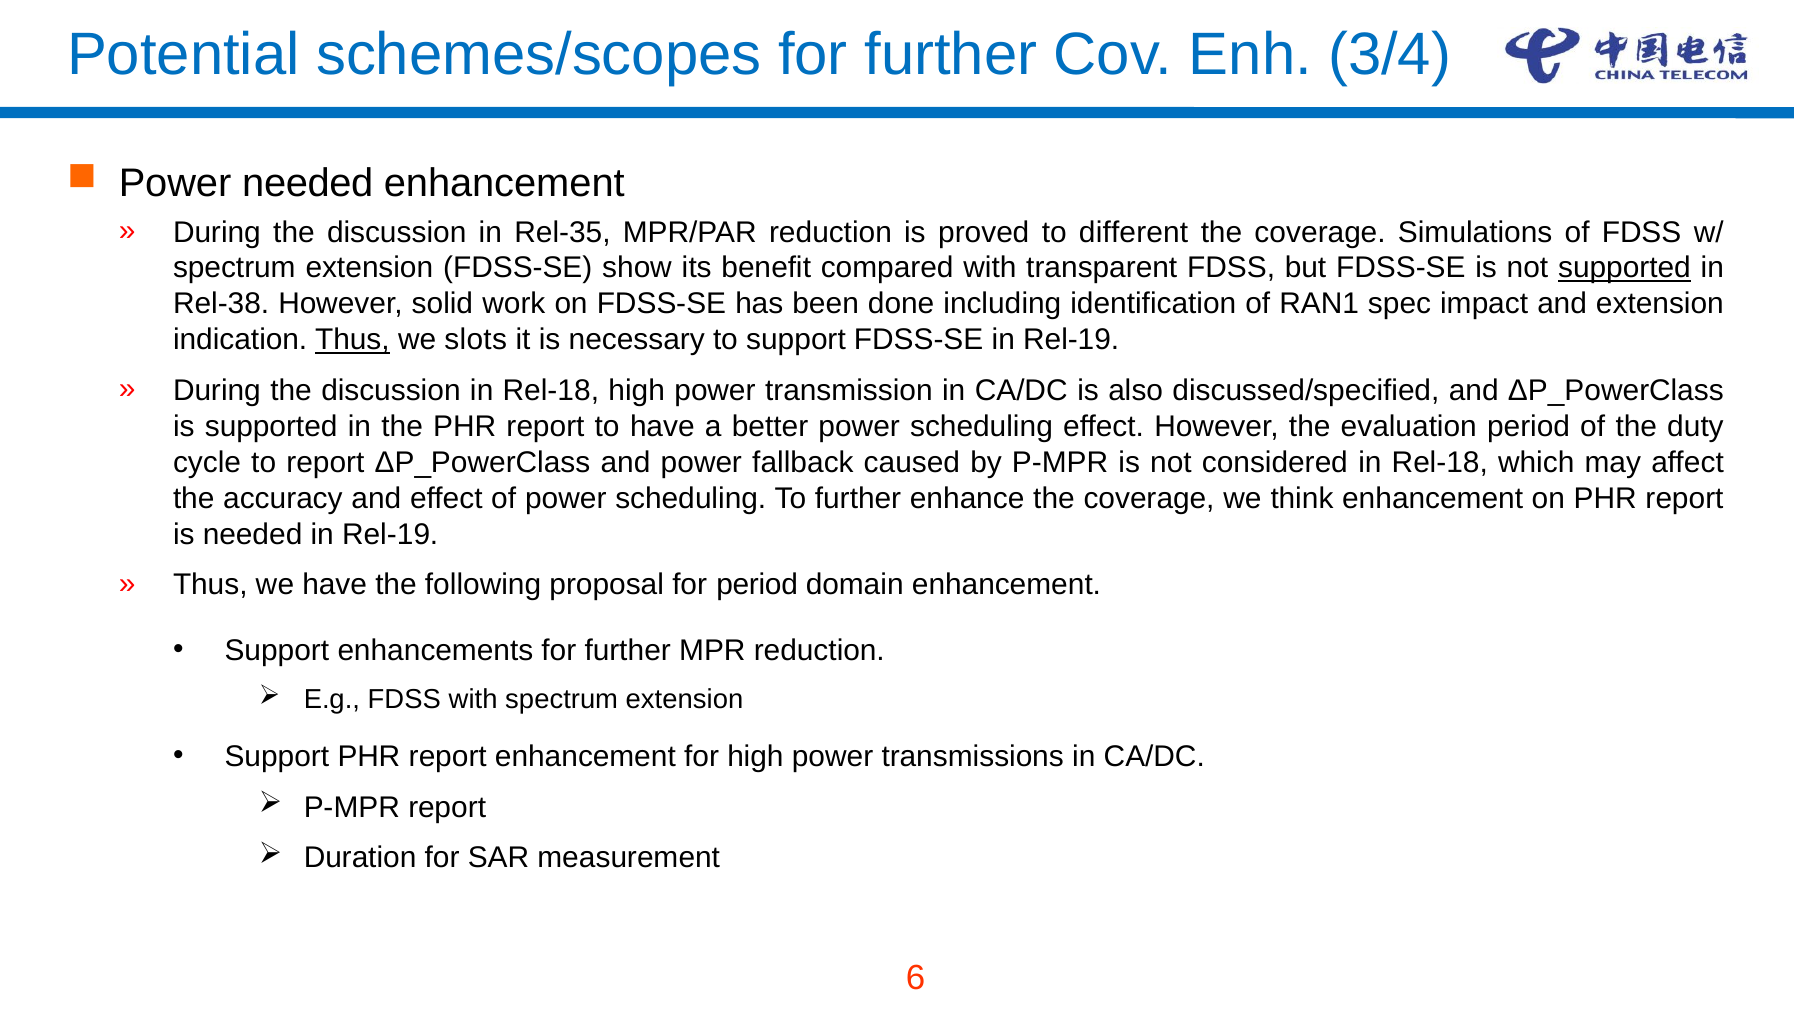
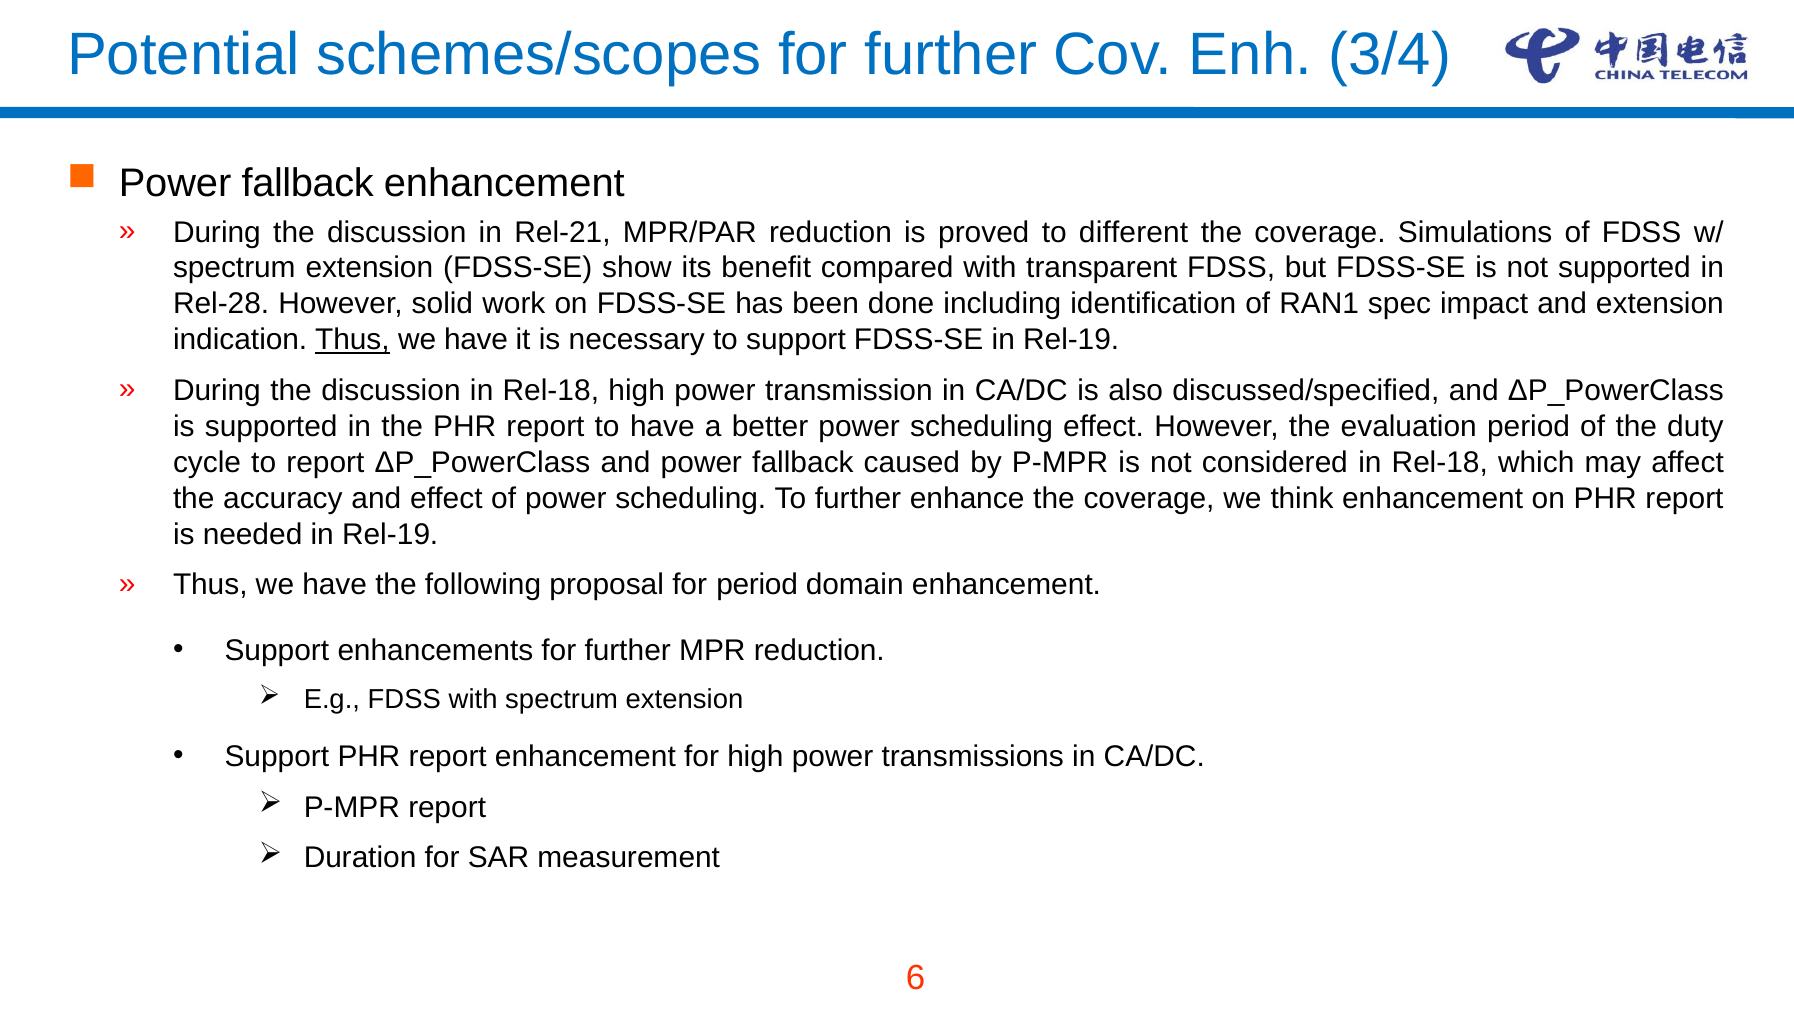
needed at (308, 184): needed -> fallback
Rel-35: Rel-35 -> Rel-21
supported at (1624, 268) underline: present -> none
Rel-38: Rel-38 -> Rel-28
slots at (476, 340): slots -> have
